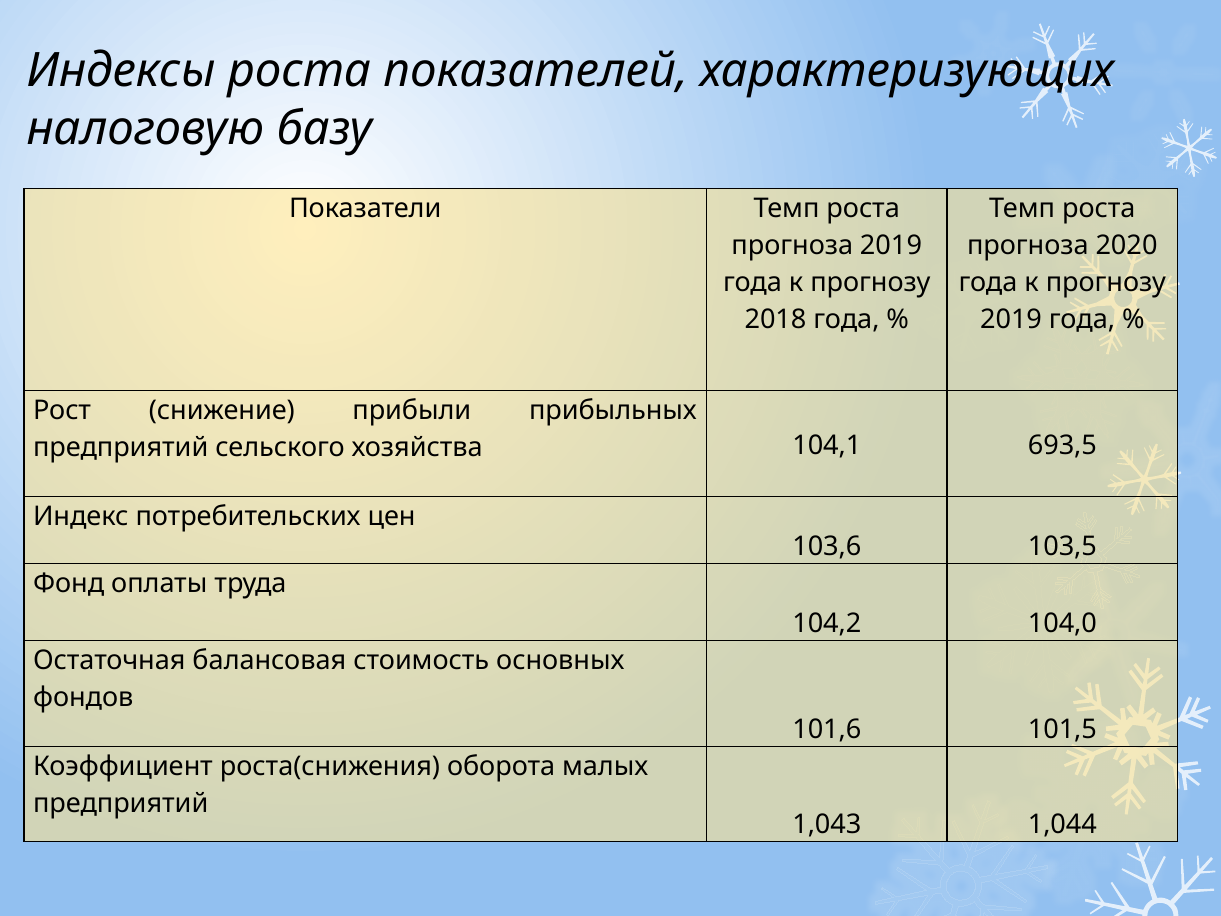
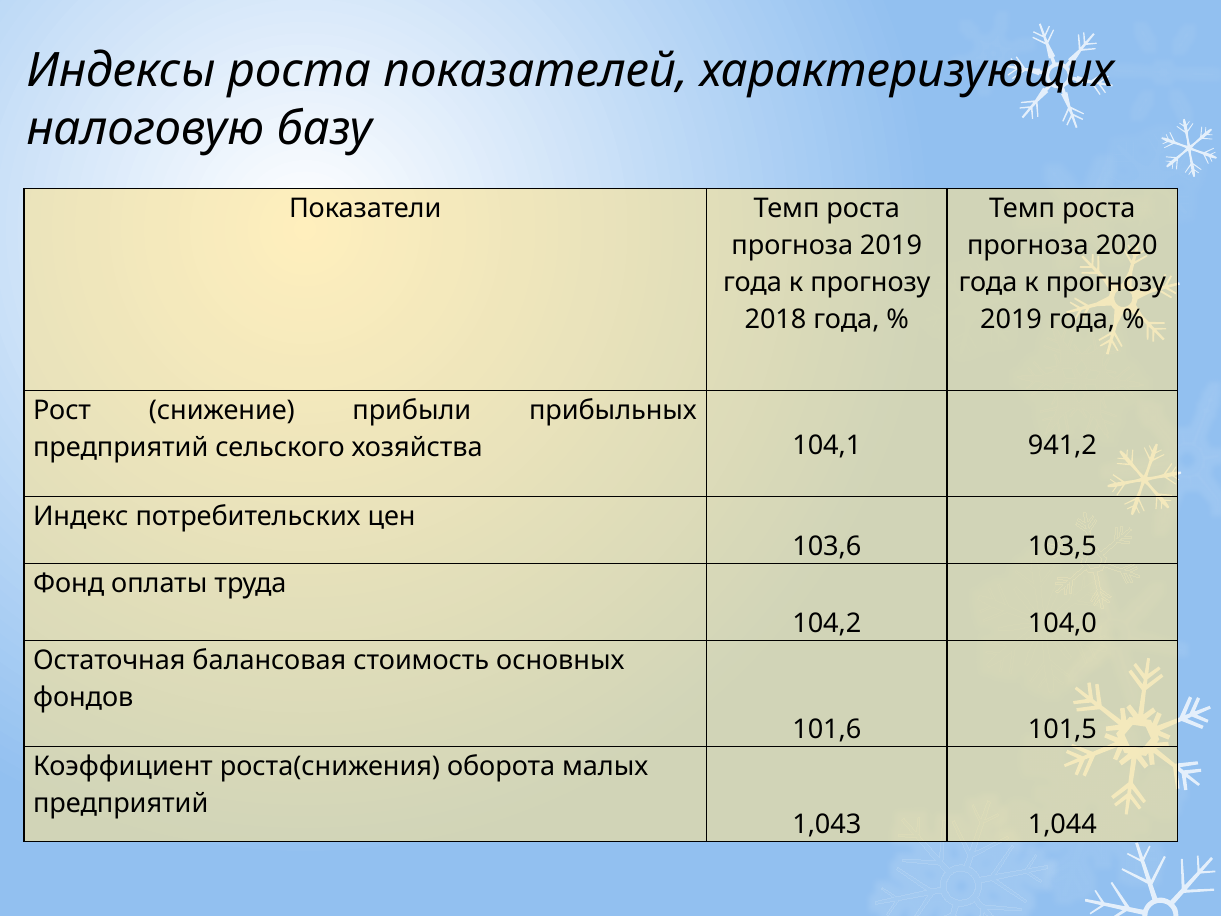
693,5: 693,5 -> 941,2
